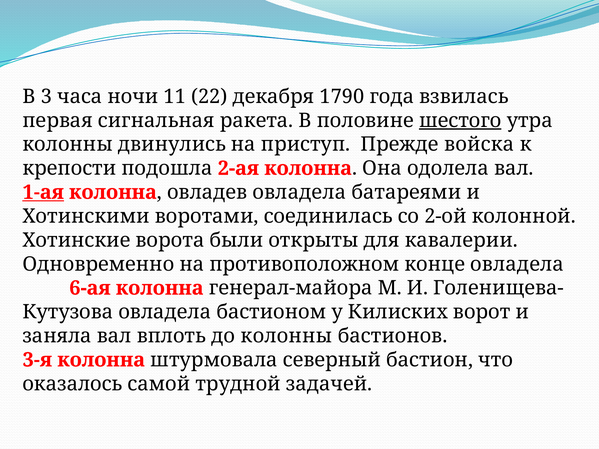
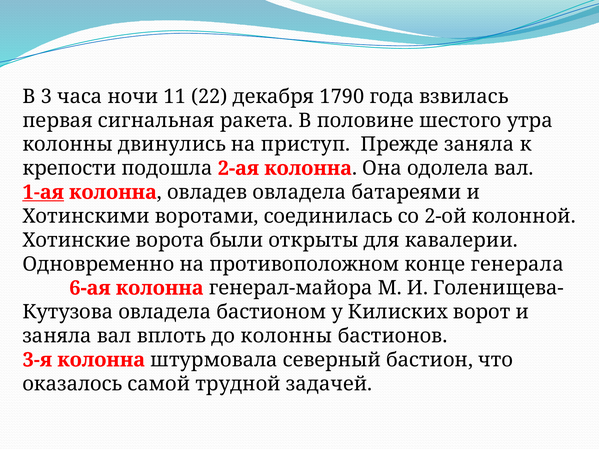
шестого underline: present -> none
Прежде войска: войска -> заняла
конце овладела: овладела -> генерала
